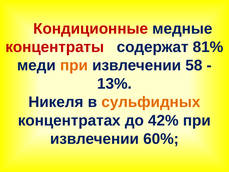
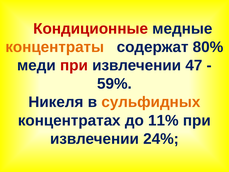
концентраты colour: red -> orange
81%: 81% -> 80%
при at (74, 65) colour: orange -> red
58: 58 -> 47
13%: 13% -> 59%
42%: 42% -> 11%
60%: 60% -> 24%
